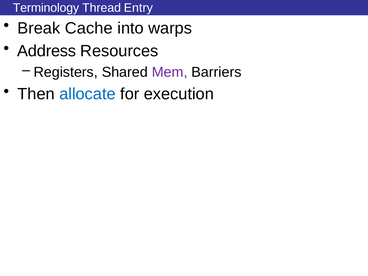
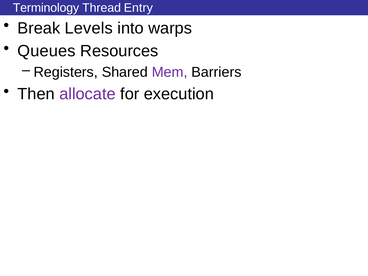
Cache: Cache -> Levels
Address: Address -> Queues
allocate colour: blue -> purple
